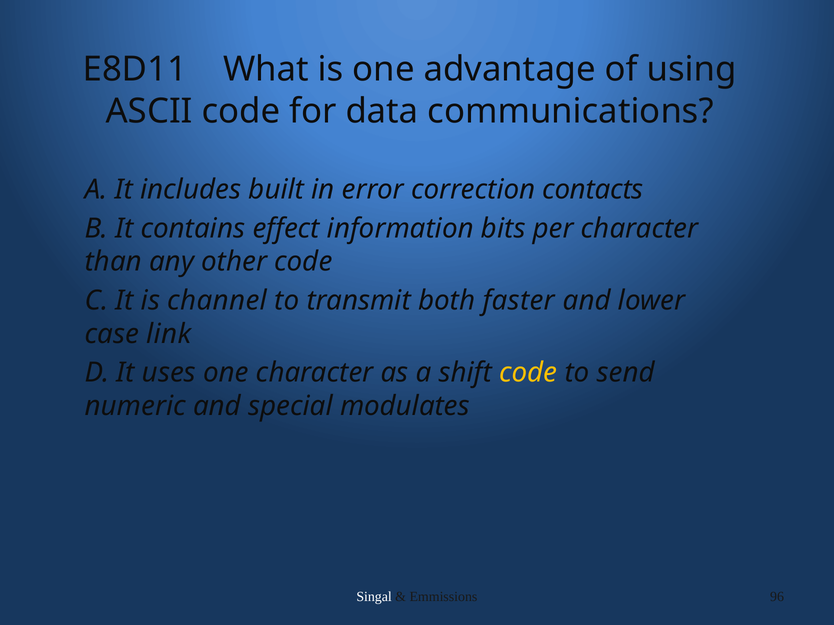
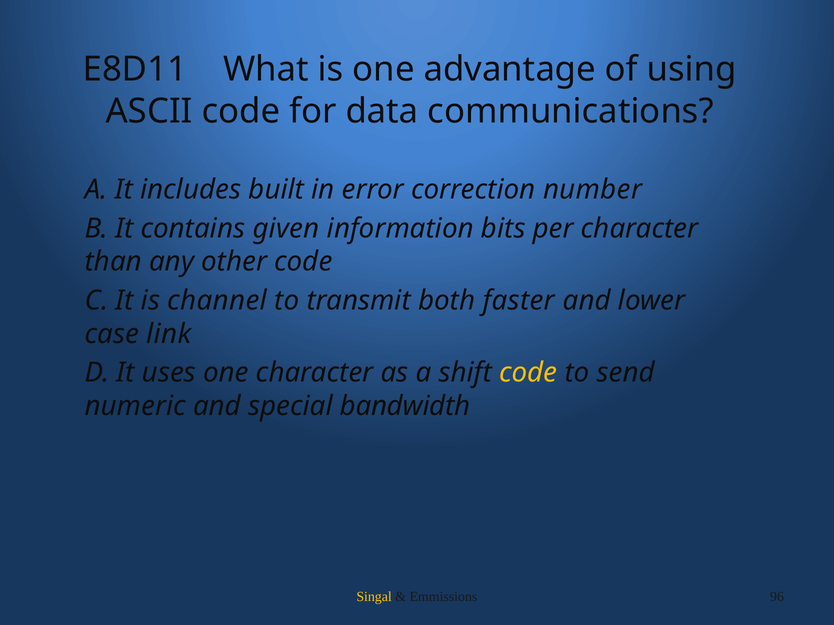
contacts: contacts -> number
effect: effect -> given
modulates: modulates -> bandwidth
Singal colour: white -> yellow
